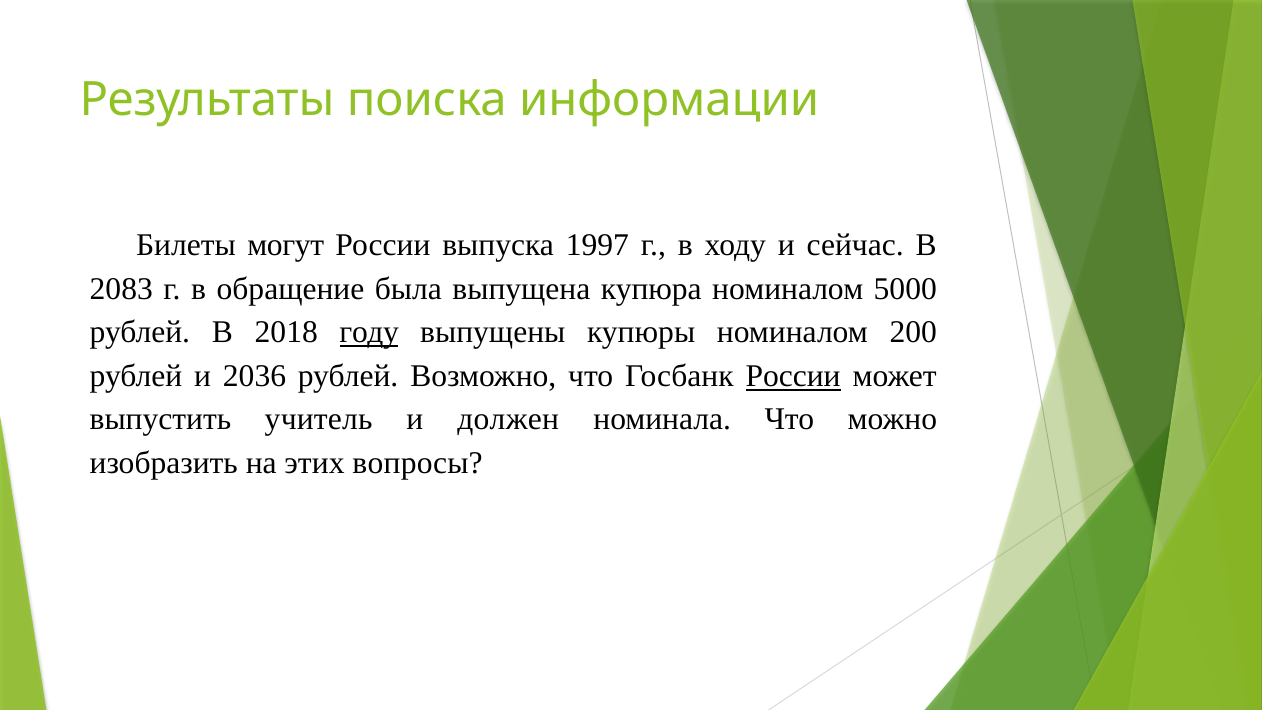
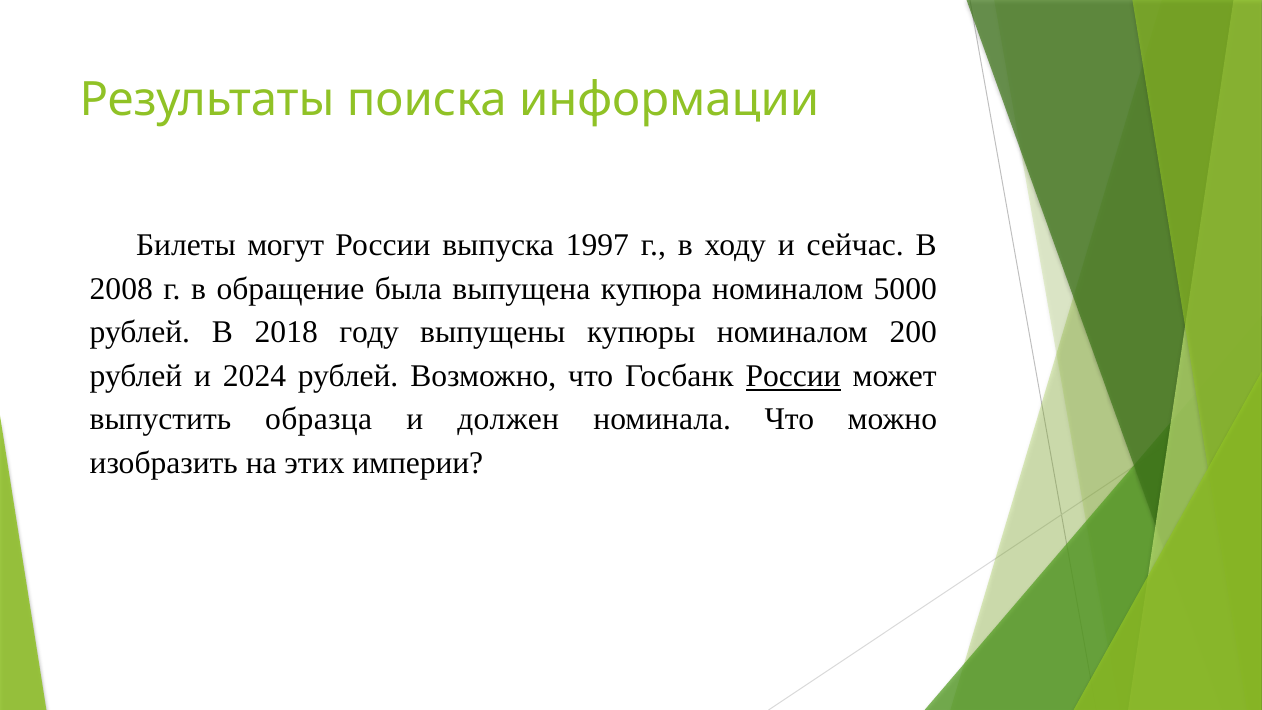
2083: 2083 -> 2008
году underline: present -> none
2036: 2036 -> 2024
учитель: учитель -> образца
вопросы: вопросы -> империи
